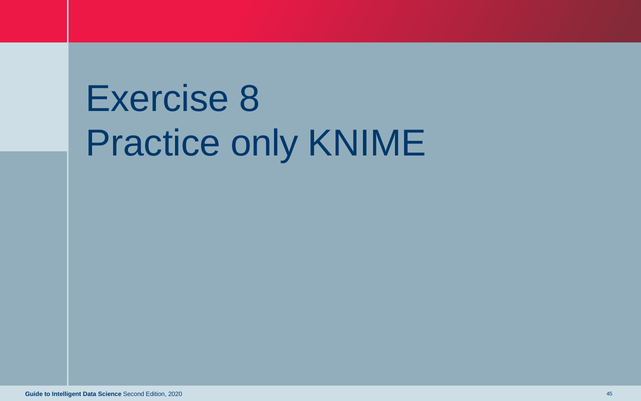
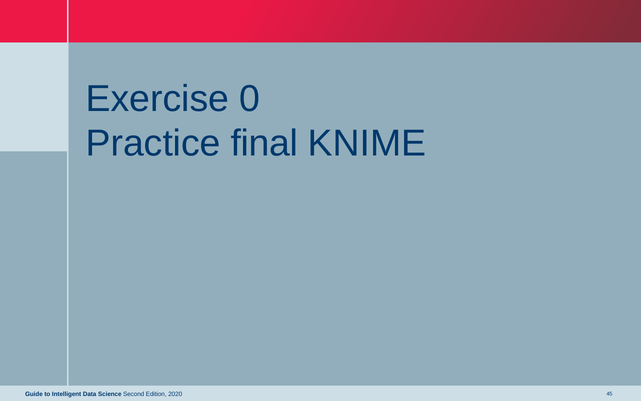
8: 8 -> 0
only: only -> final
